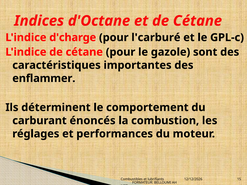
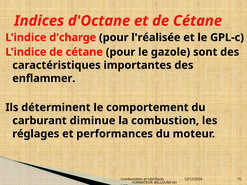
l'carburé: l'carburé -> l'réalisée
énoncés: énoncés -> diminue
